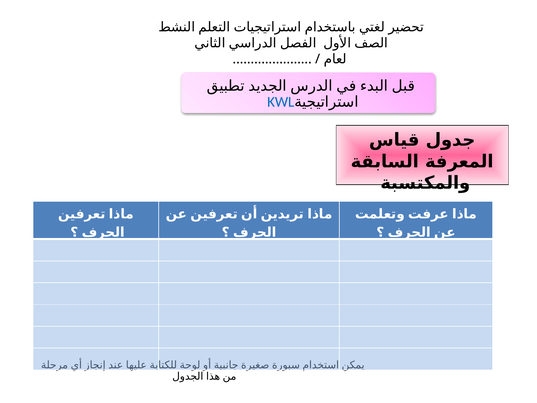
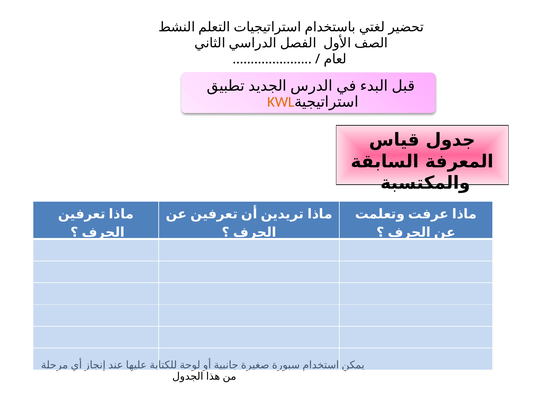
KWL at (281, 102) colour: blue -> orange
